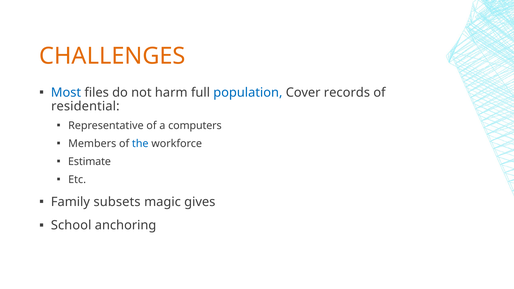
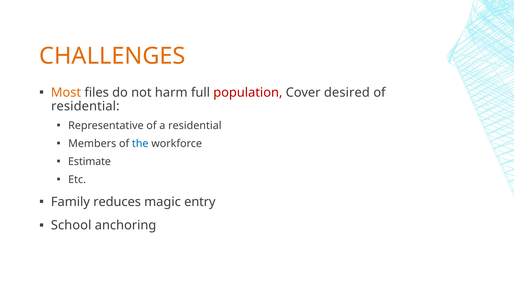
Most colour: blue -> orange
population colour: blue -> red
records: records -> desired
a computers: computers -> residential
subsets: subsets -> reduces
gives: gives -> entry
